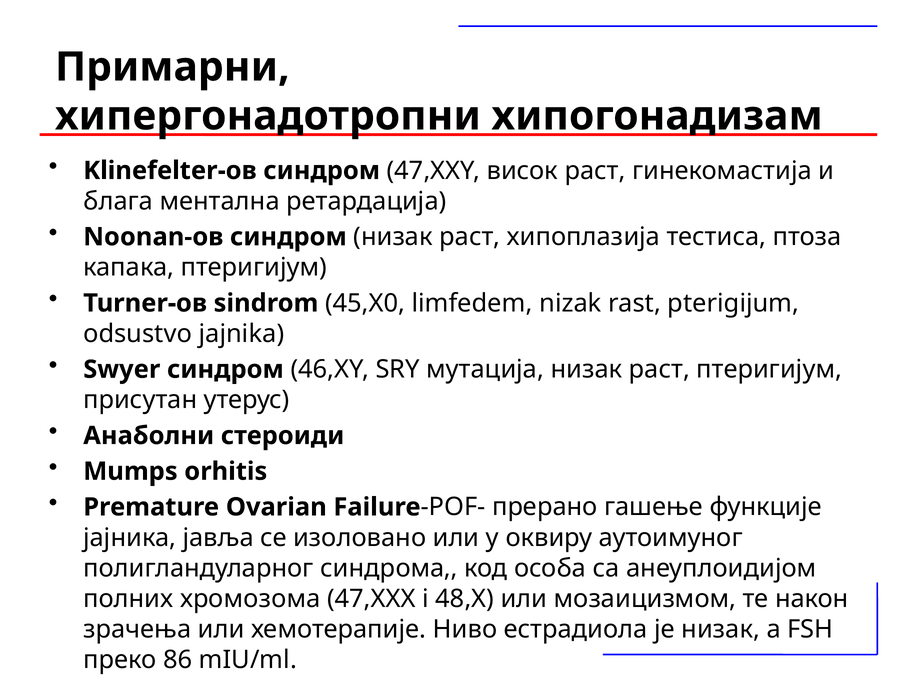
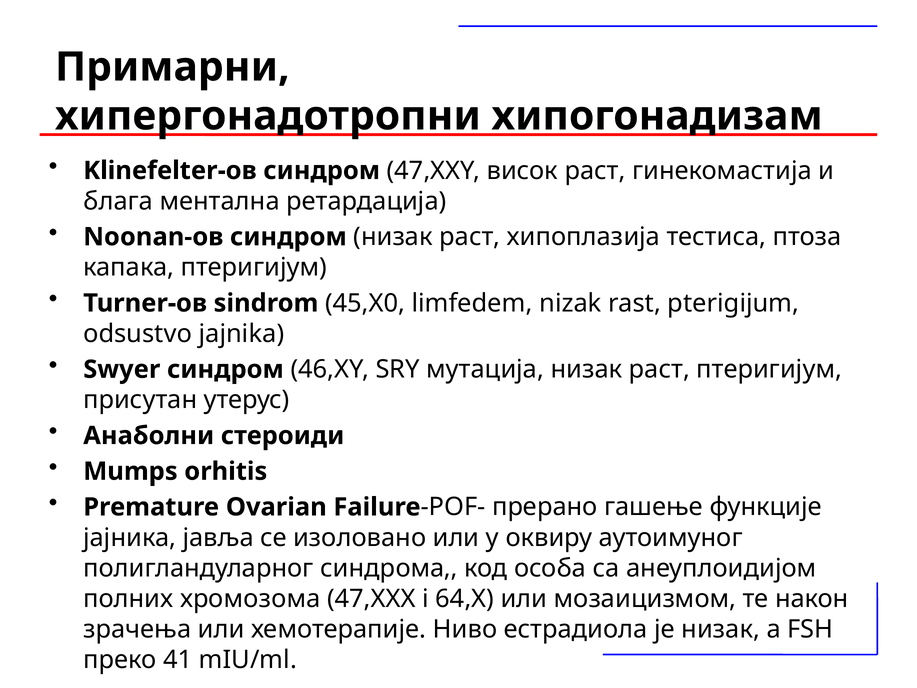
48,X: 48,X -> 64,X
86: 86 -> 41
